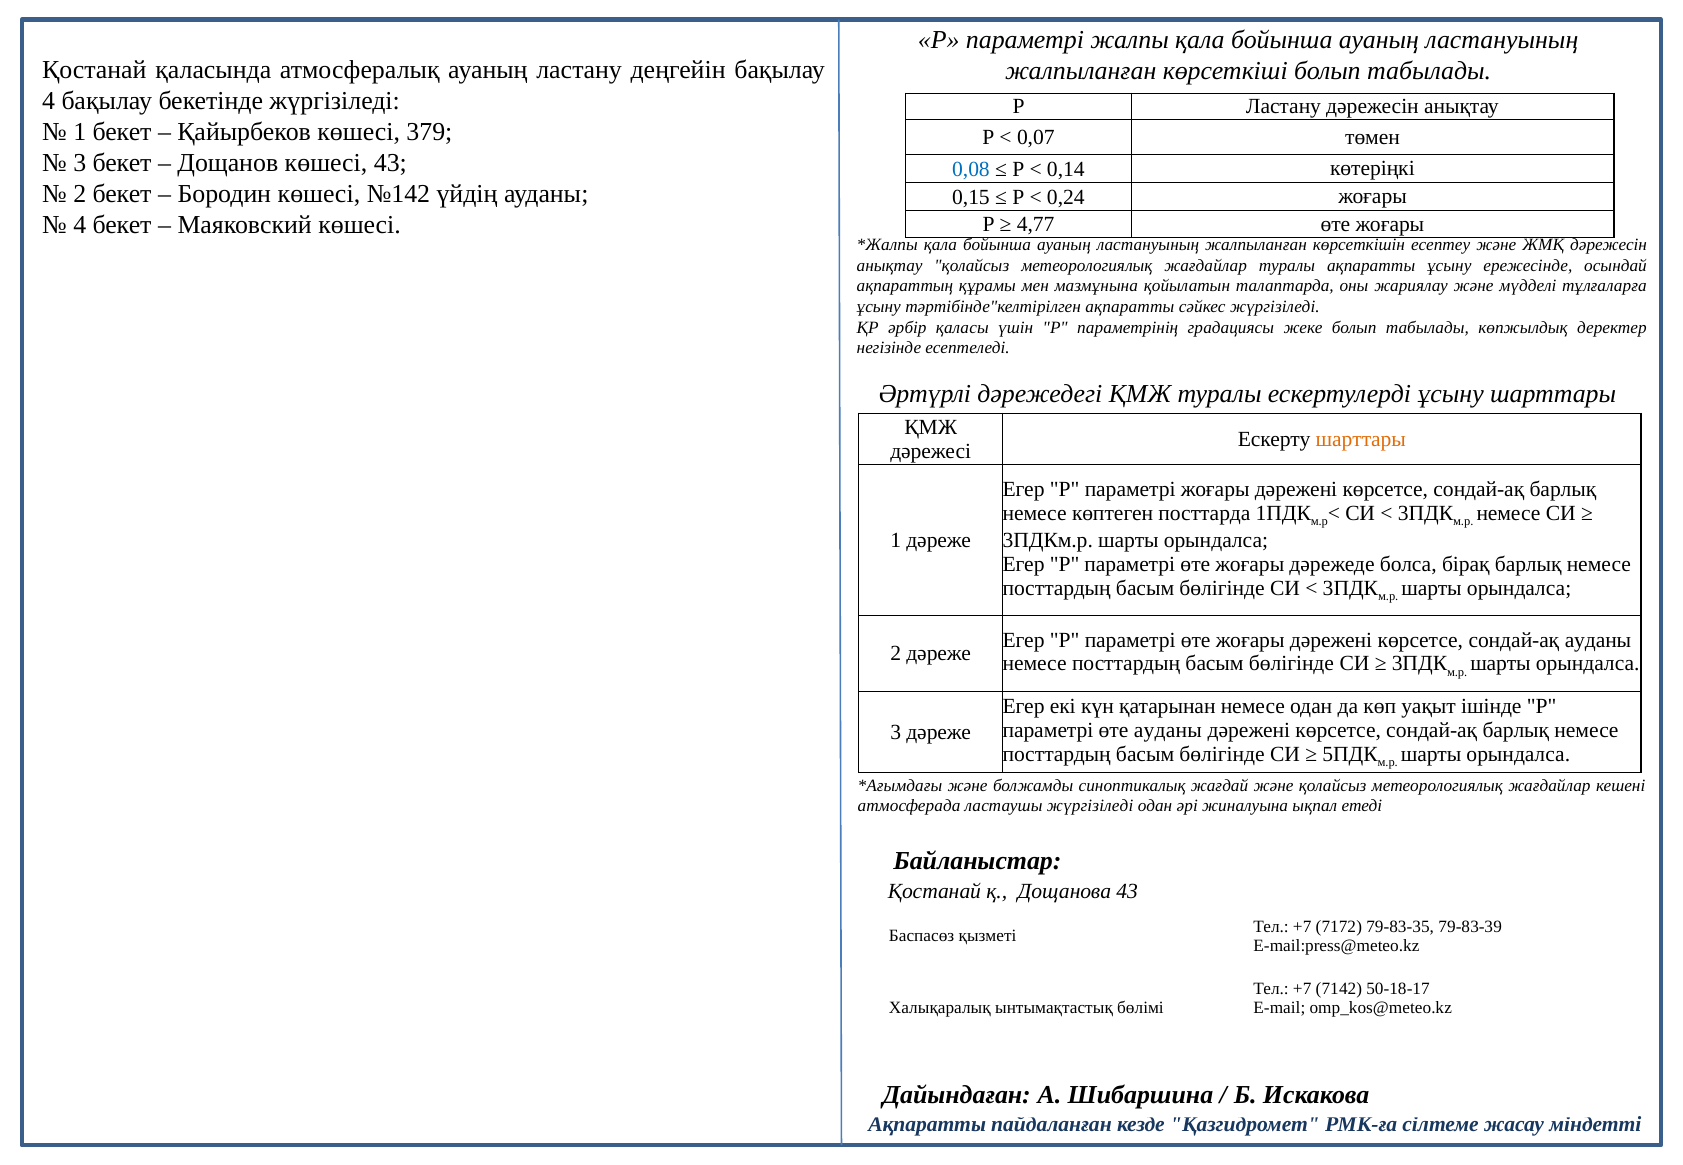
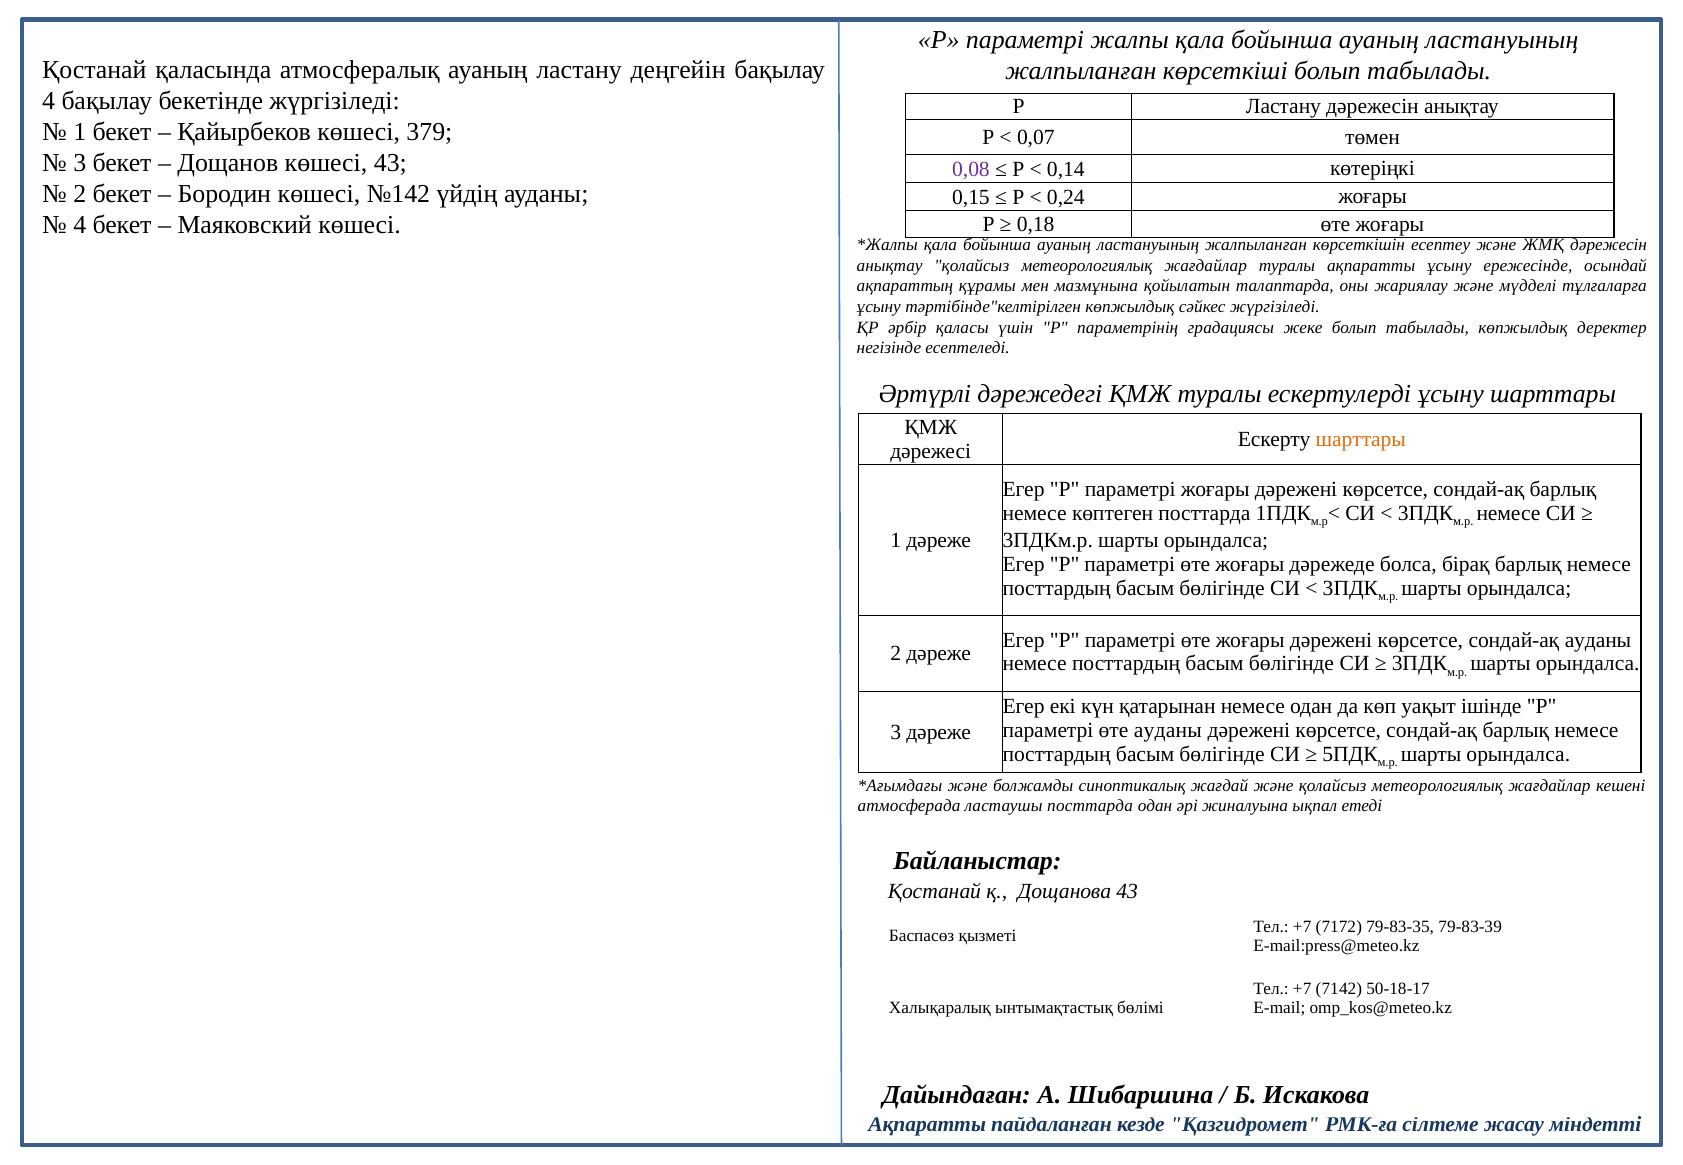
0,08 colour: blue -> purple
4,77: 4,77 -> 0,18
тәртібінде"келтірілген ақпаратты: ақпаратты -> көпжылдық
ластаушы жүргізіледі: жүргізіледі -> посттарда
